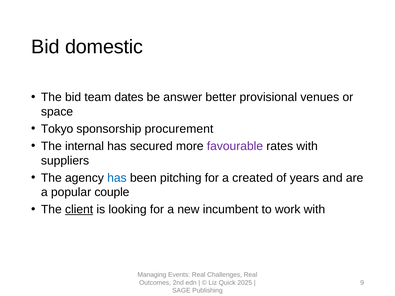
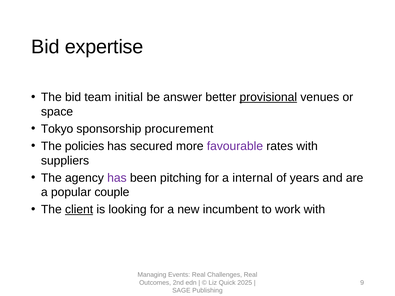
domestic: domestic -> expertise
dates: dates -> initial
provisional underline: none -> present
internal: internal -> policies
has at (117, 178) colour: blue -> purple
created: created -> internal
